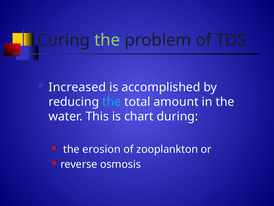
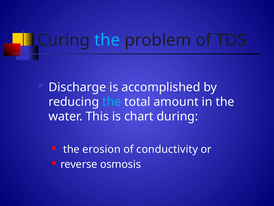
the at (107, 40) colour: light green -> light blue
Increased: Increased -> Discharge
zooplankton: zooplankton -> conductivity
